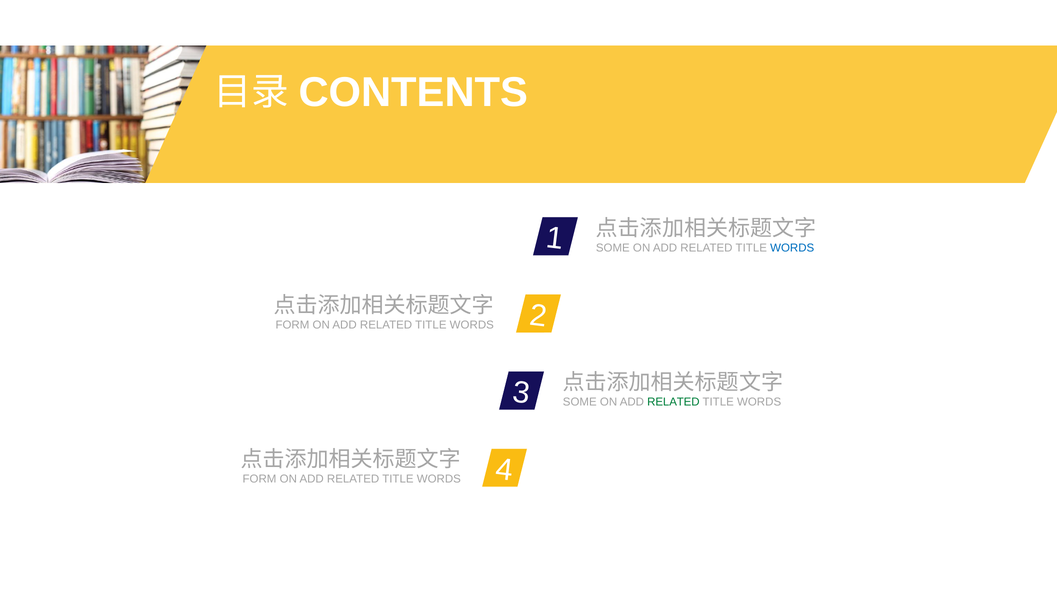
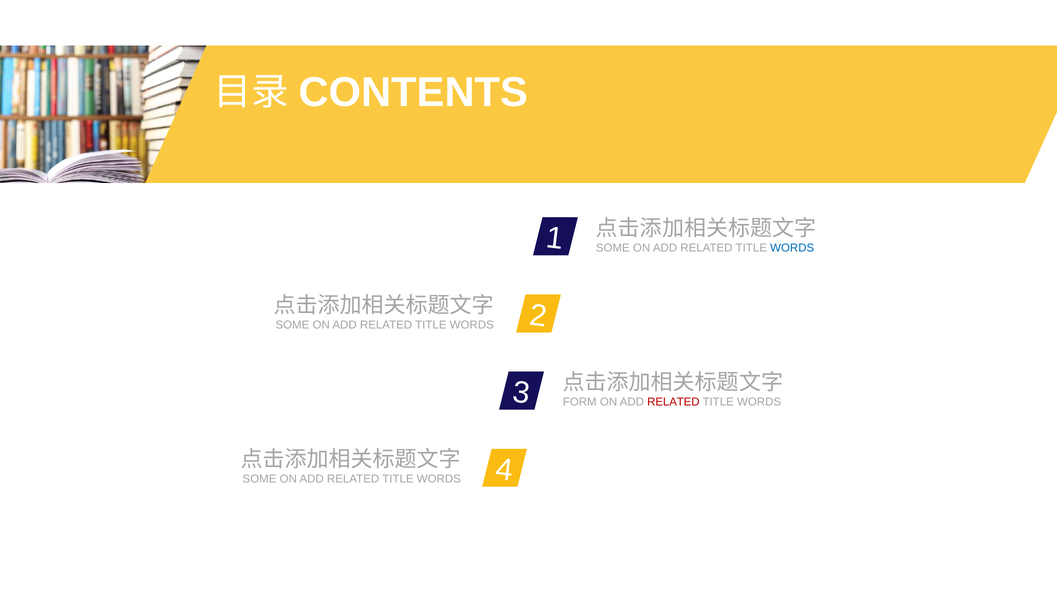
FORM at (292, 325): FORM -> SOME
SOME at (580, 402): SOME -> FORM
RELATED at (673, 402) colour: green -> red
FORM at (259, 479): FORM -> SOME
